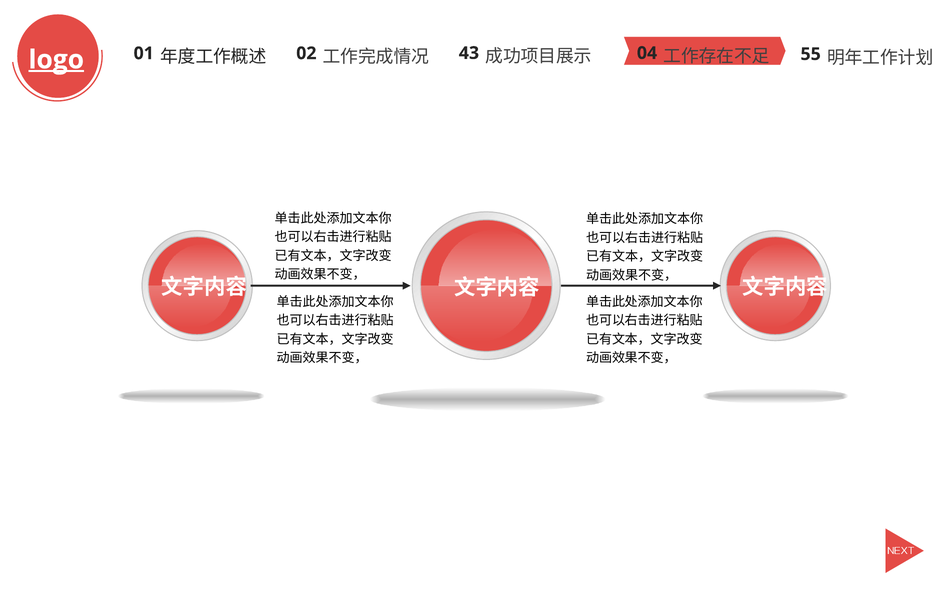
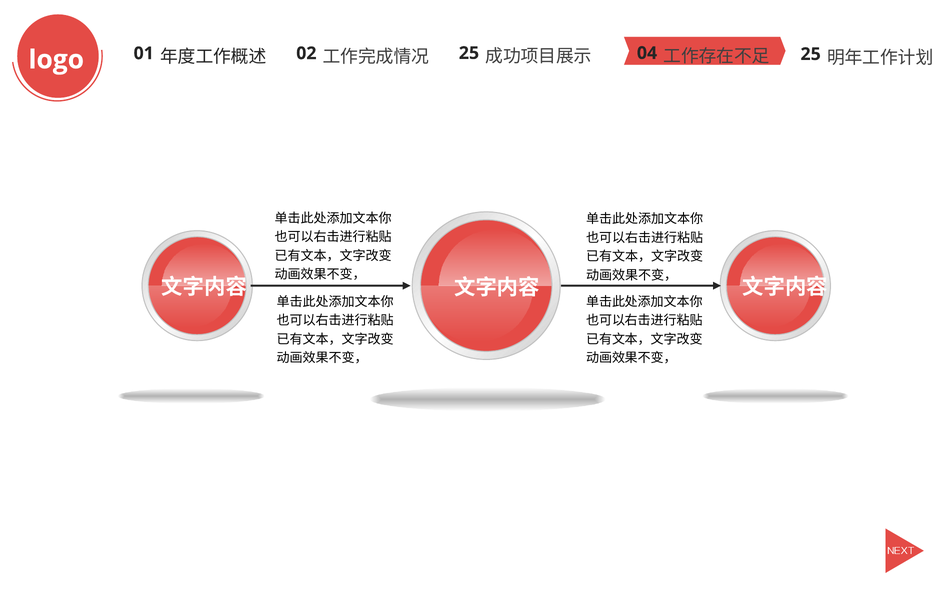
logo underline: present -> none
43 at (469, 53): 43 -> 25
55 at (811, 54): 55 -> 25
